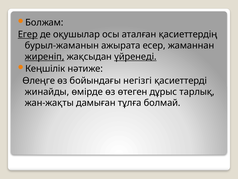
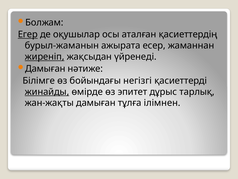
үйренеді underline: present -> none
Кеңшілік at (45, 68): Кеңшілік -> Дамыған
Өлеңге: Өлеңге -> Білімге
жинайды underline: none -> present
өтеген: өтеген -> эпитет
болмай: болмай -> ілімнен
